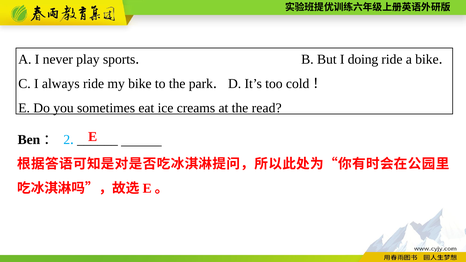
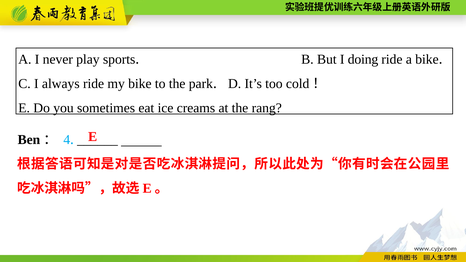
read: read -> rang
2: 2 -> 4
